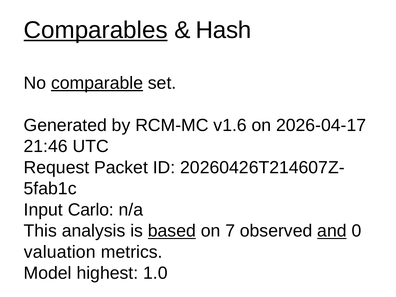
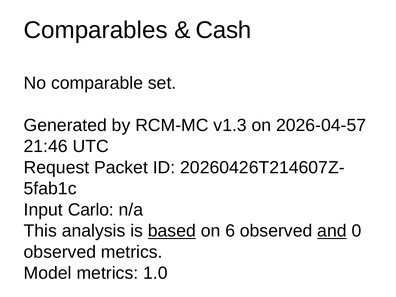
Comparables underline: present -> none
Hash: Hash -> Cash
comparable underline: present -> none
v1.6: v1.6 -> v1.3
2026-04-17: 2026-04-17 -> 2026-04-57
7: 7 -> 6
valuation at (60, 252): valuation -> observed
Model highest: highest -> metrics
